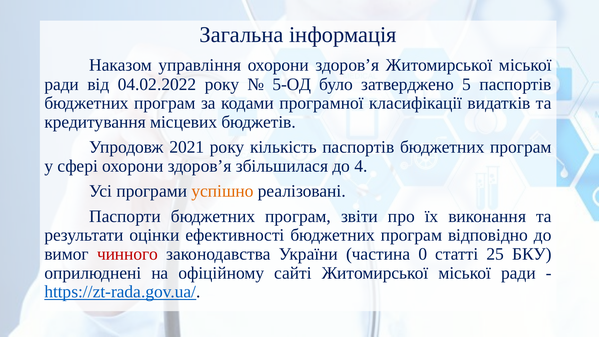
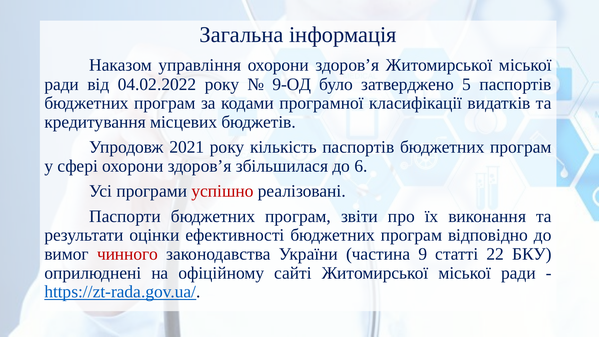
5-ОД: 5-ОД -> 9-ОД
4: 4 -> 6
успішно colour: orange -> red
0: 0 -> 9
25: 25 -> 22
